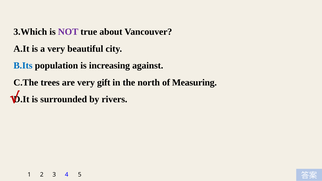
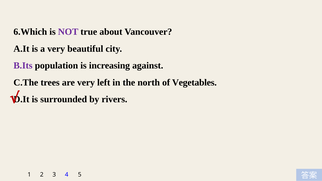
3.Which: 3.Which -> 6.Which
B.Its colour: blue -> purple
gift: gift -> left
Measuring: Measuring -> Vegetables
